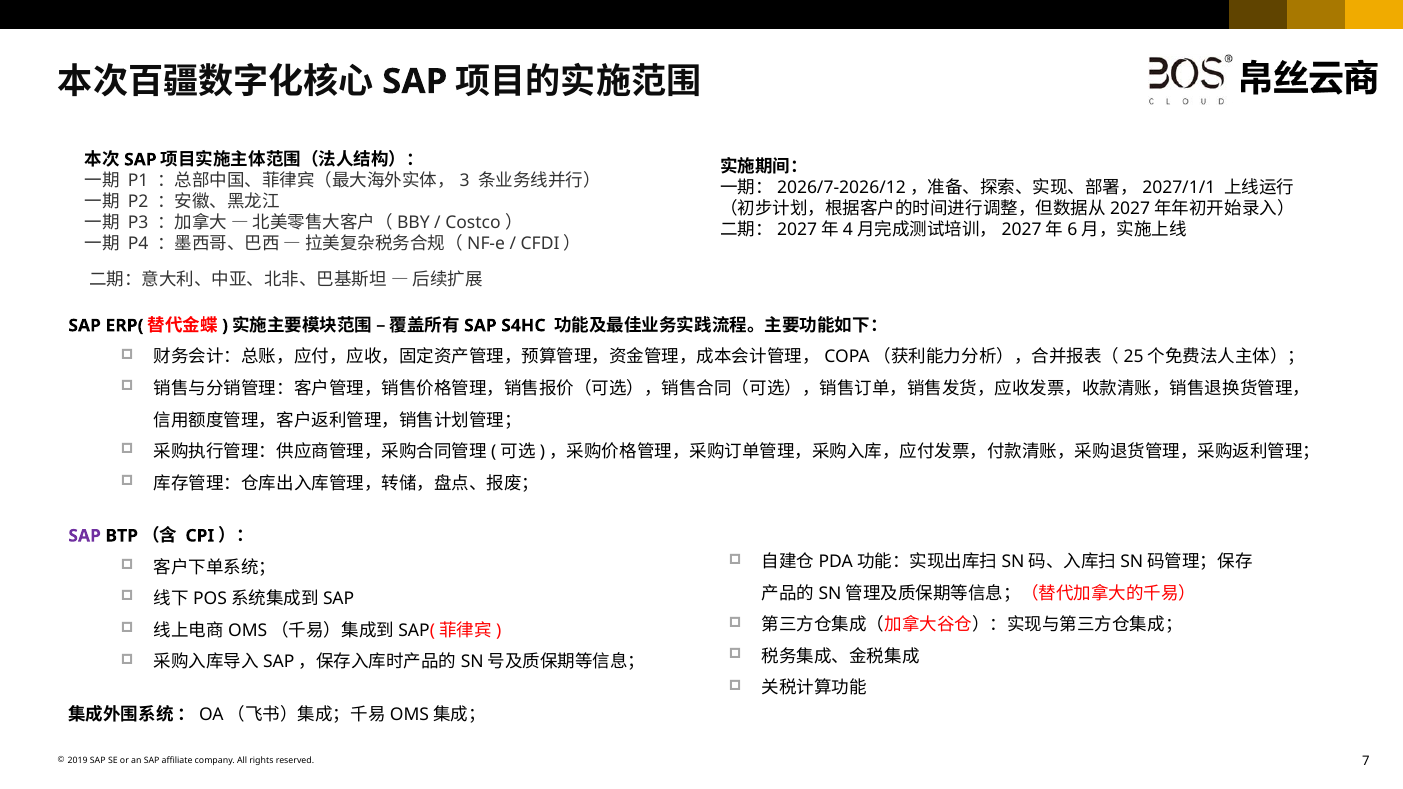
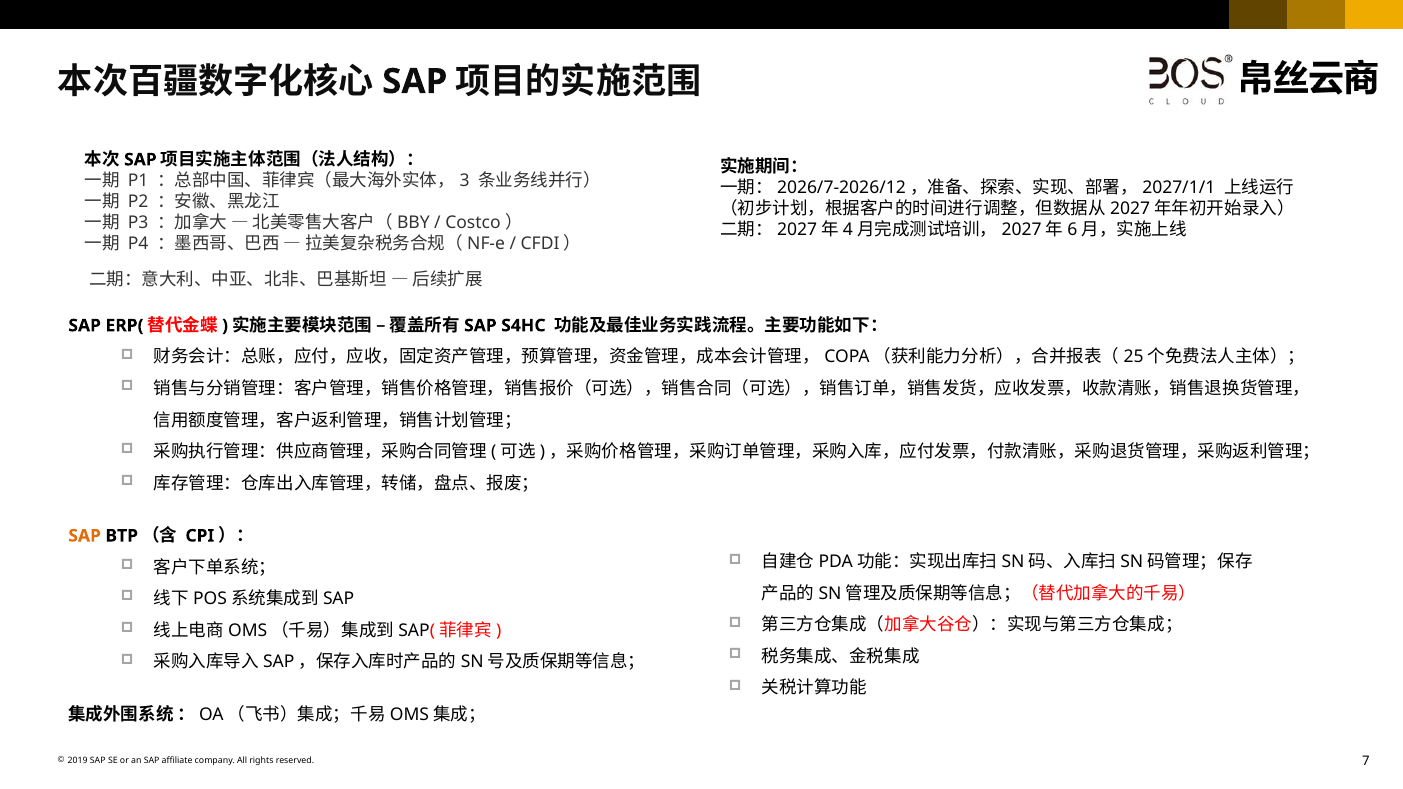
SAP at (85, 536) colour: purple -> orange
